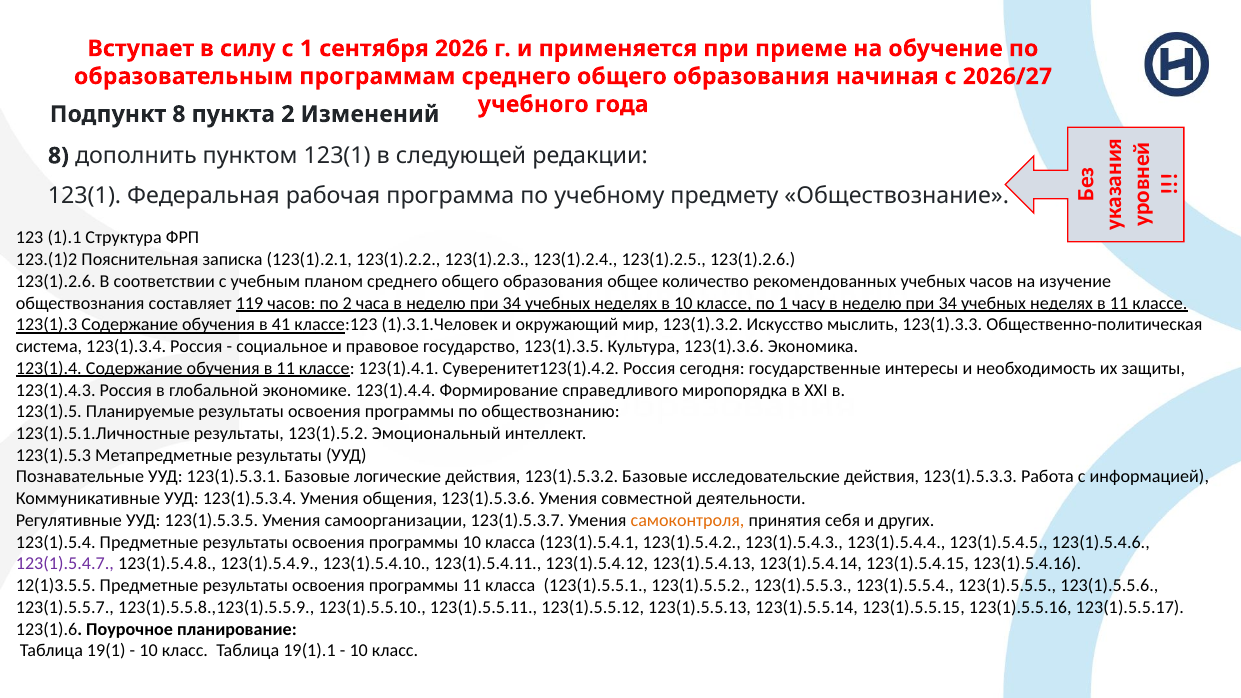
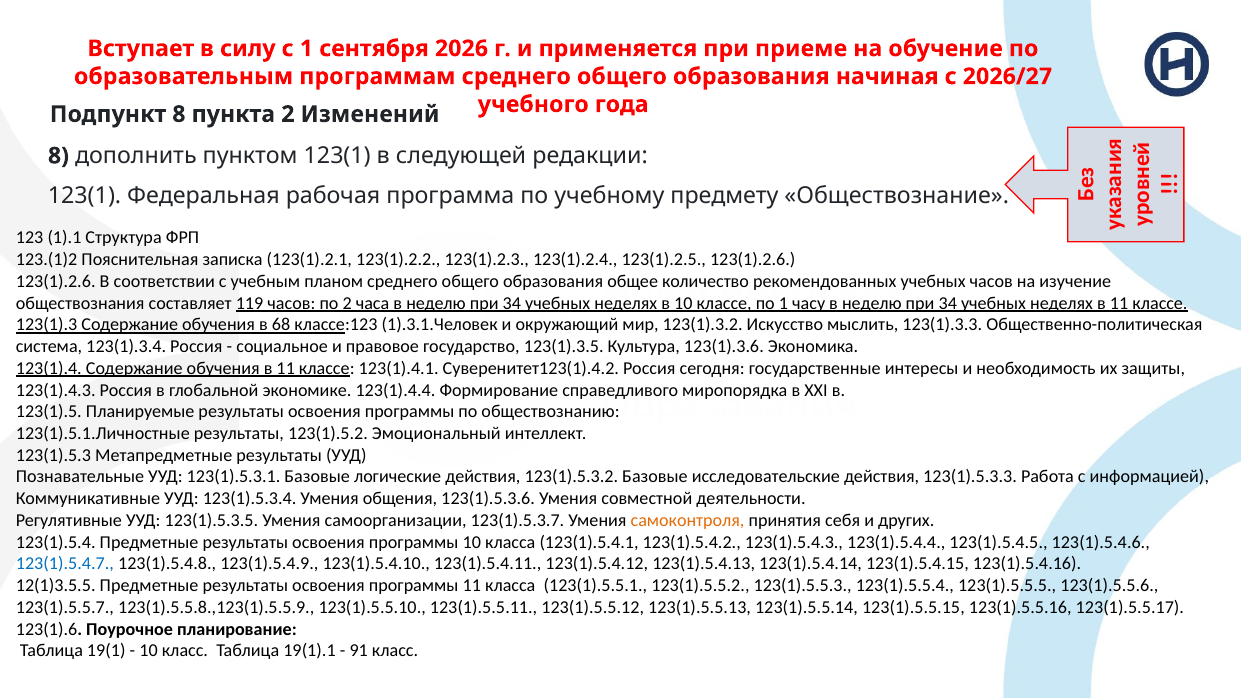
41: 41 -> 68
123(1).5.4.7 colour: purple -> blue
10 at (359, 651): 10 -> 91
